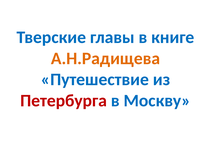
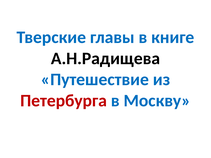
А.Н.Радищева colour: orange -> black
